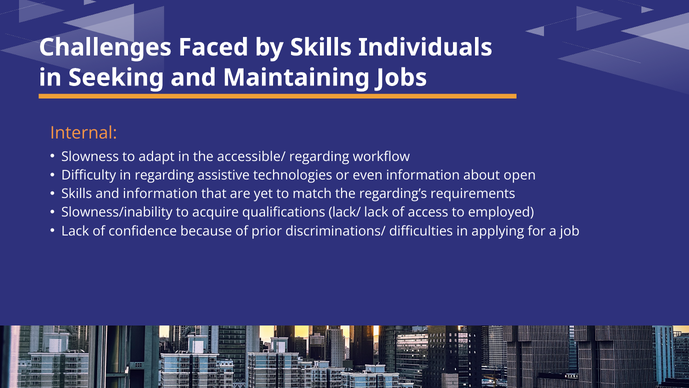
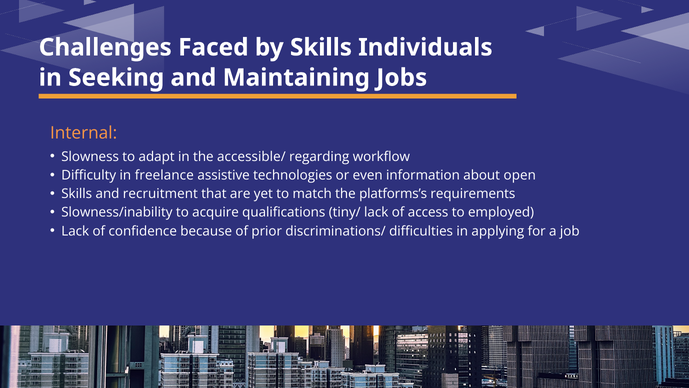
in regarding: regarding -> freelance
and information: information -> recruitment
regarding’s: regarding’s -> platforms’s
lack/: lack/ -> tiny/
